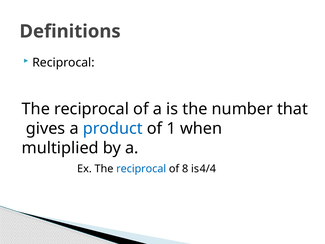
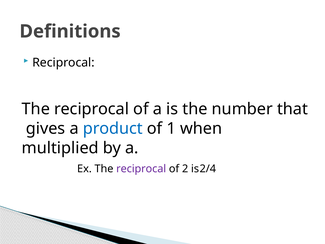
reciprocal at (141, 169) colour: blue -> purple
8: 8 -> 2
4/4: 4/4 -> 2/4
